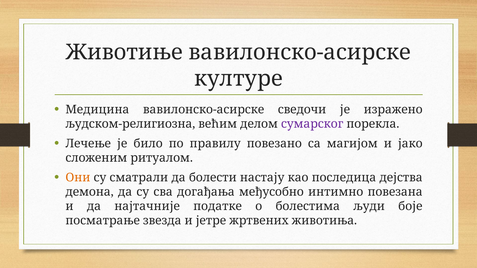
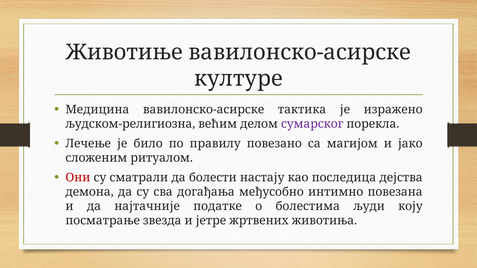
сведочи: сведочи -> тактика
Они colour: orange -> red
боје: боје -> коју
